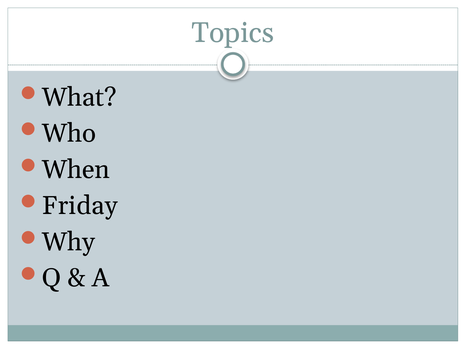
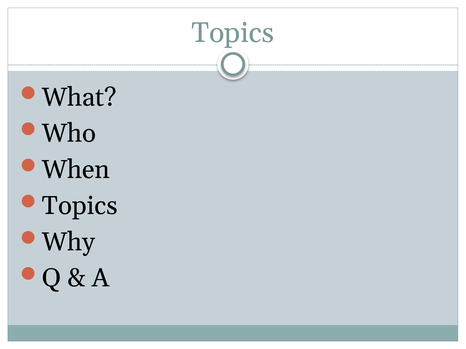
Friday at (80, 206): Friday -> Topics
